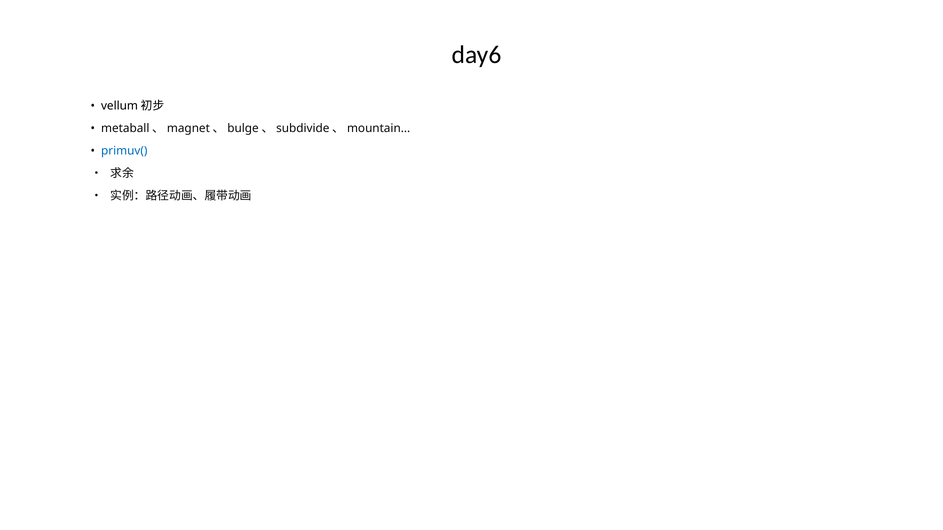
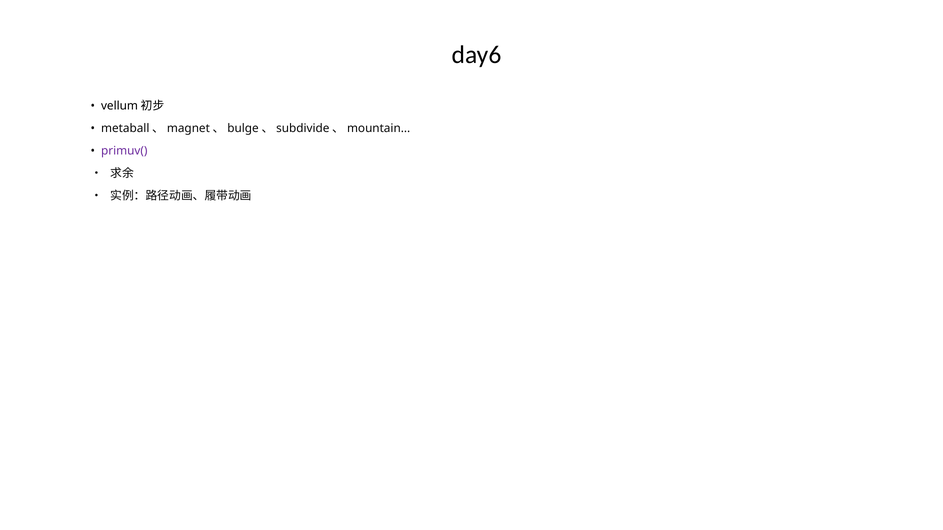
primuv( colour: blue -> purple
